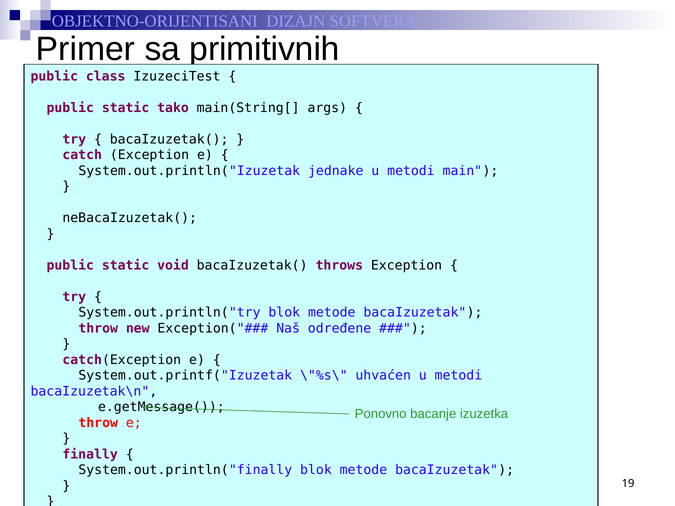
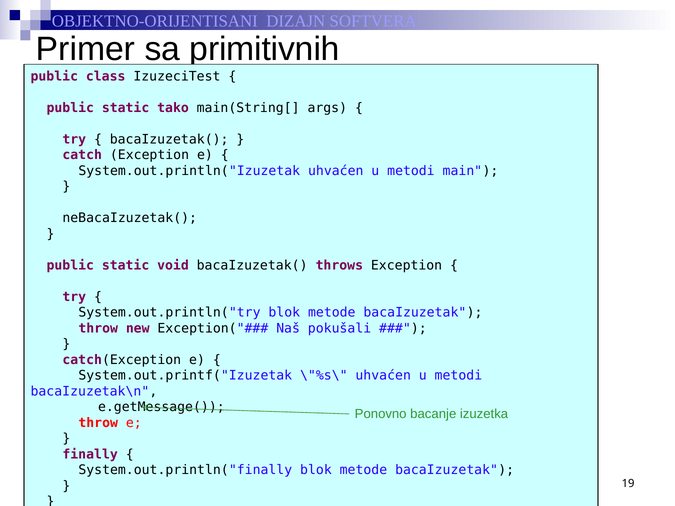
System.out.println("Izuzetak jednake: jednake -> uhvaćen
određene: određene -> pokušali
